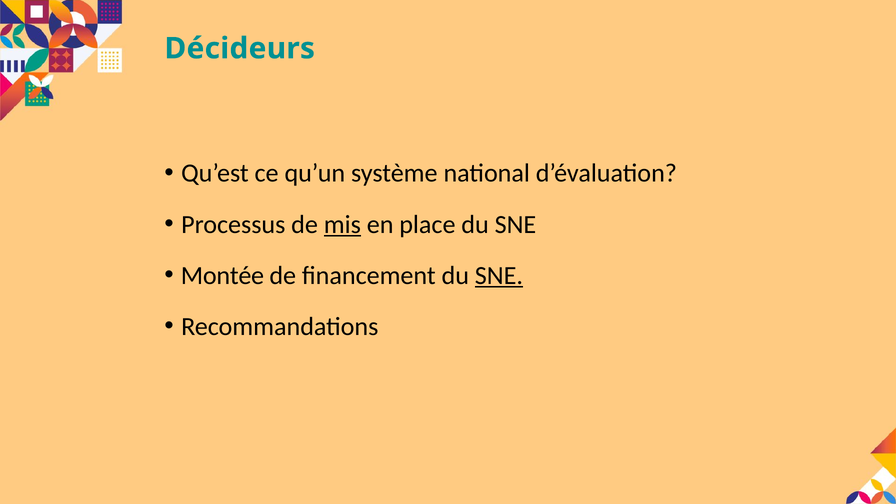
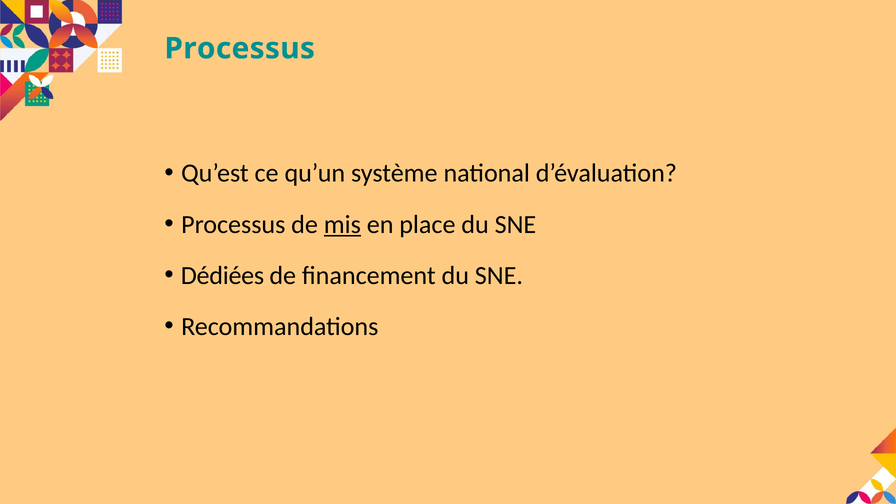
Décideurs at (240, 48): Décideurs -> Processus
Montée: Montée -> Dédiées
SNE at (499, 276) underline: present -> none
